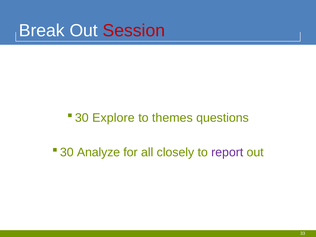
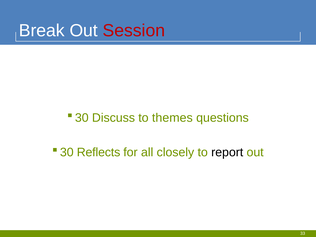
Explore: Explore -> Discuss
Analyze: Analyze -> Reflects
report colour: purple -> black
